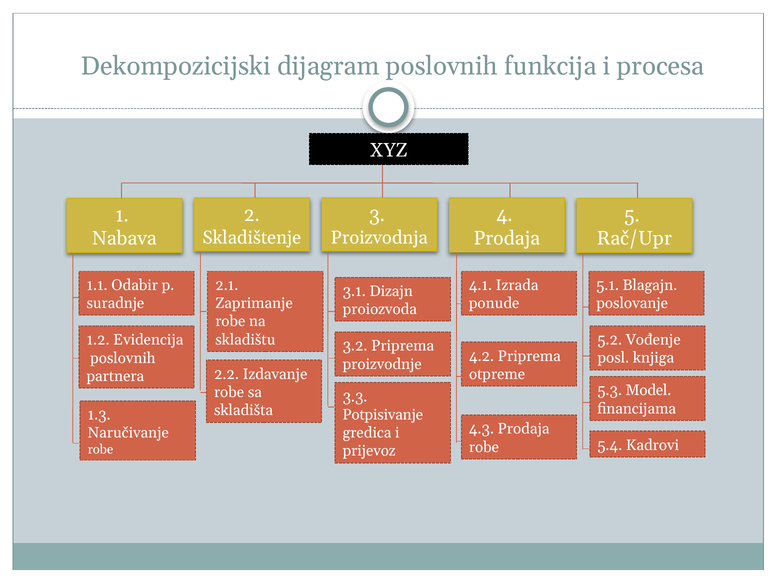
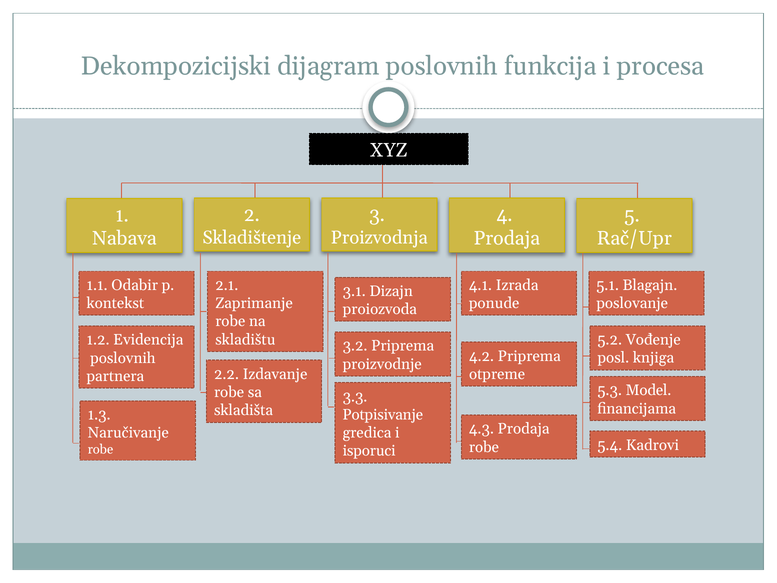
suradnje: suradnje -> kontekst
prijevoz: prijevoz -> isporuci
